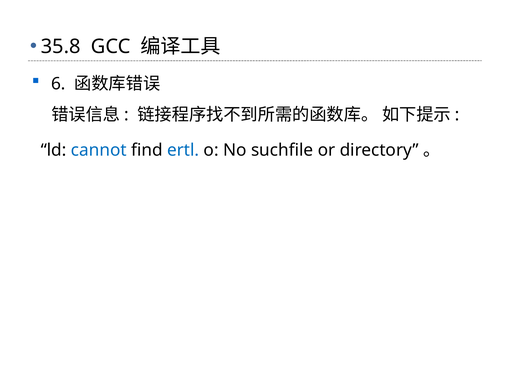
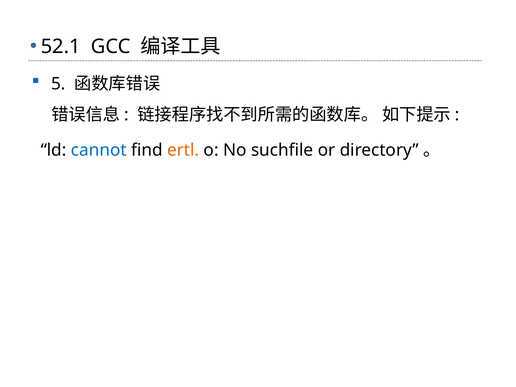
35.8: 35.8 -> 52.1
6: 6 -> 5
ertl colour: blue -> orange
